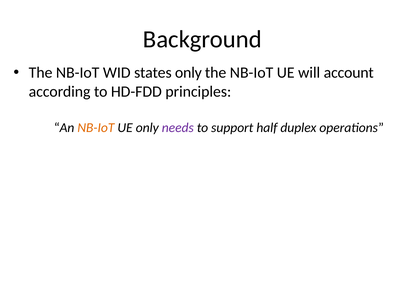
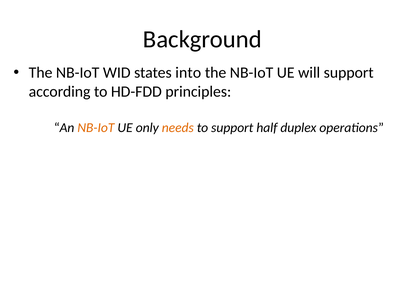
states only: only -> into
will account: account -> support
needs colour: purple -> orange
